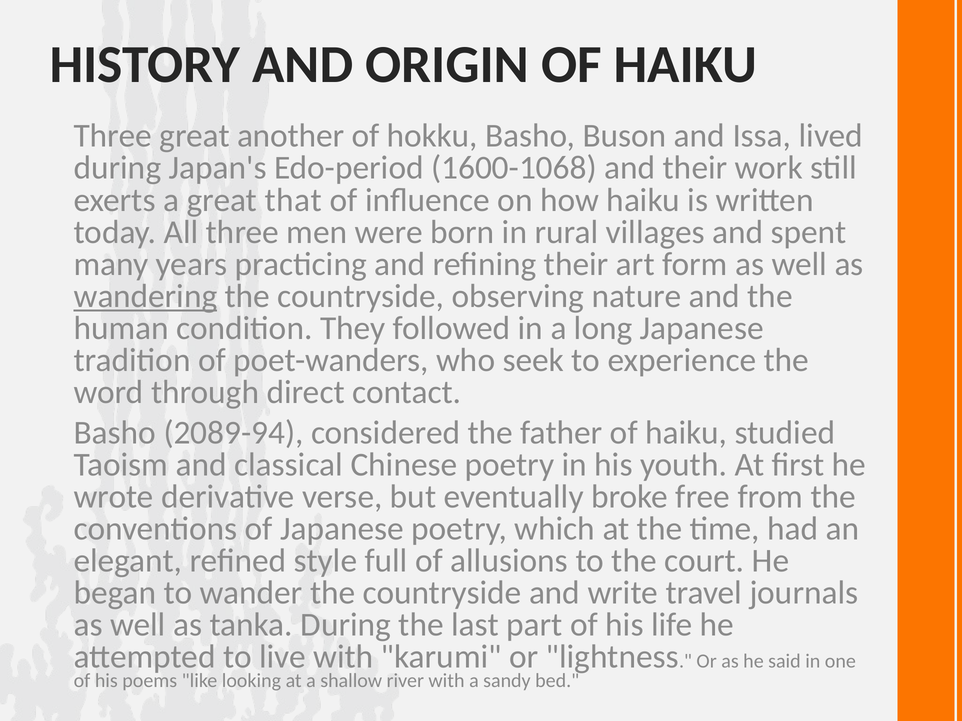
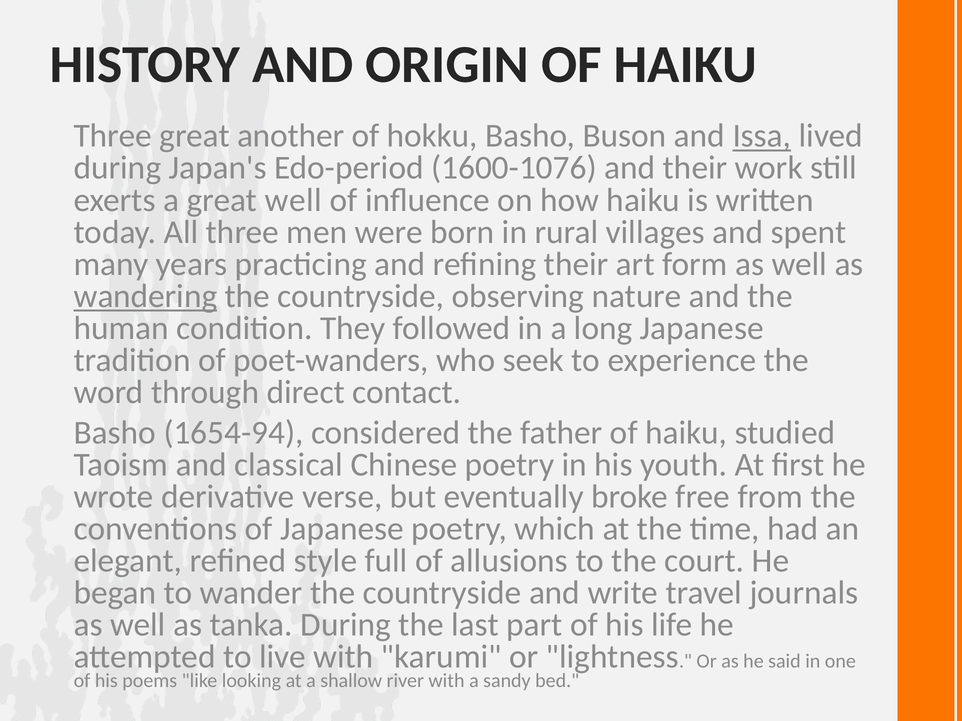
Issa underline: none -> present
1600-1068: 1600-1068 -> 1600-1076
great that: that -> well
2089-94: 2089-94 -> 1654-94
